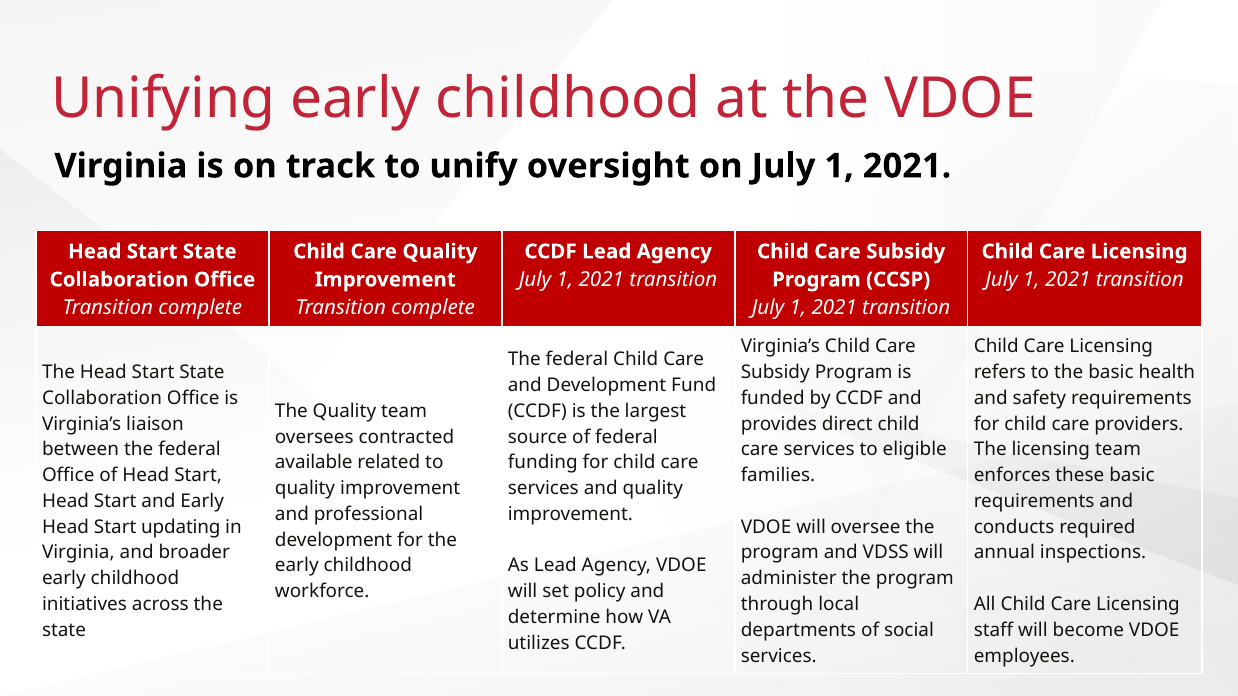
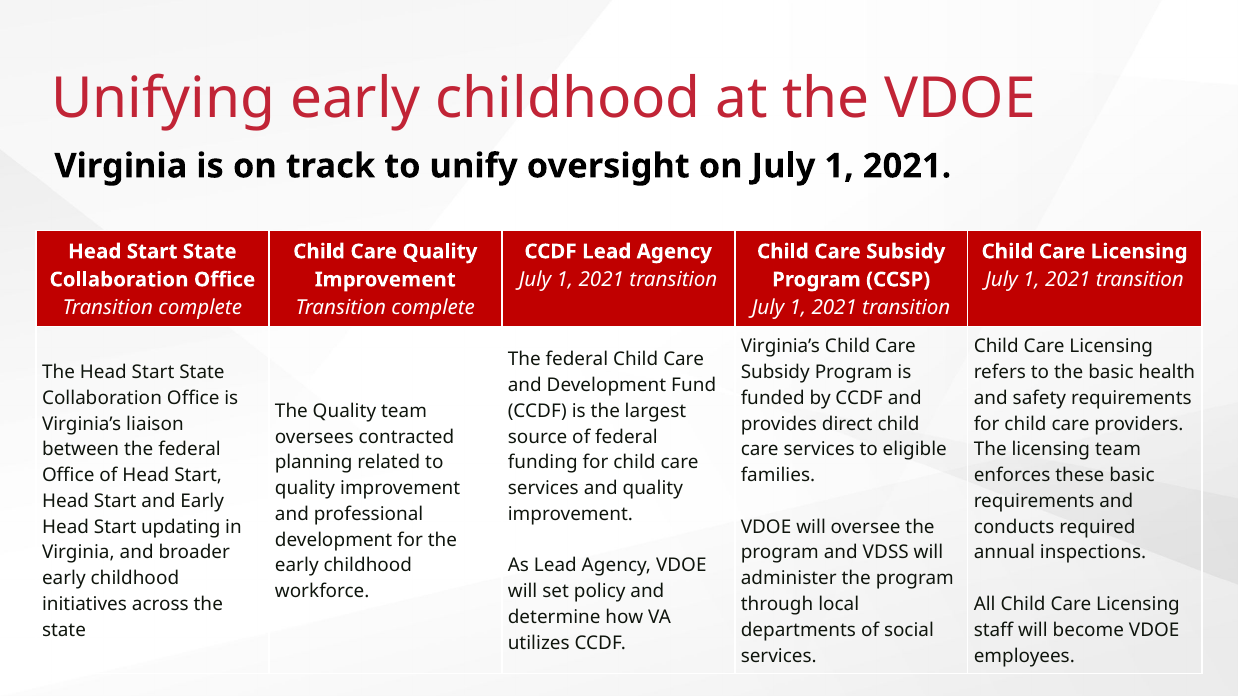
available: available -> planning
